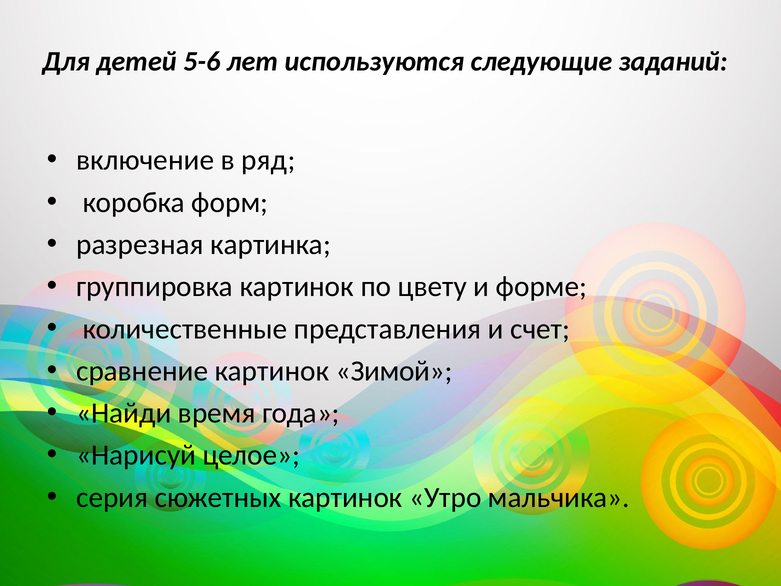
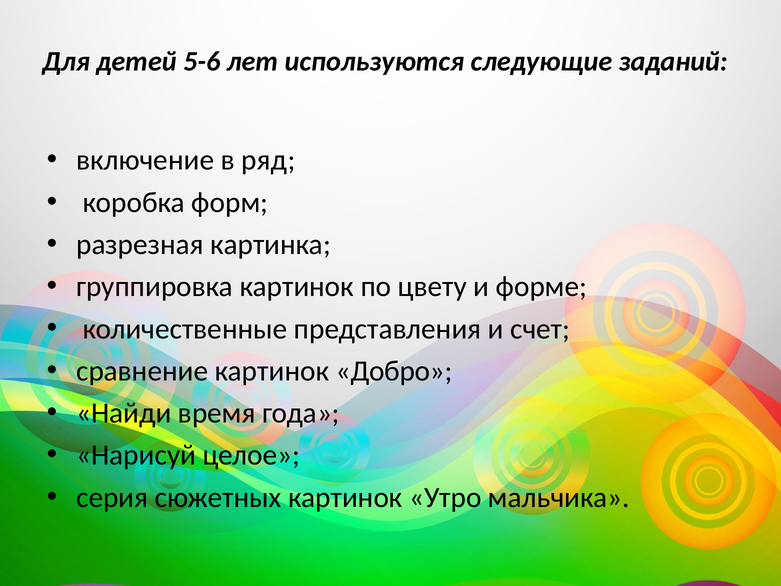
Зимой: Зимой -> Добро
